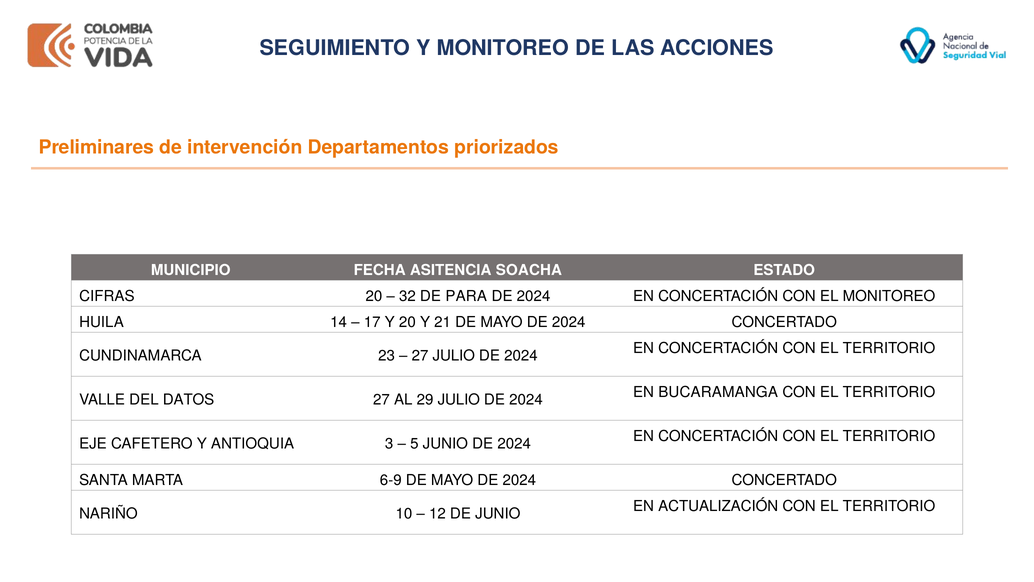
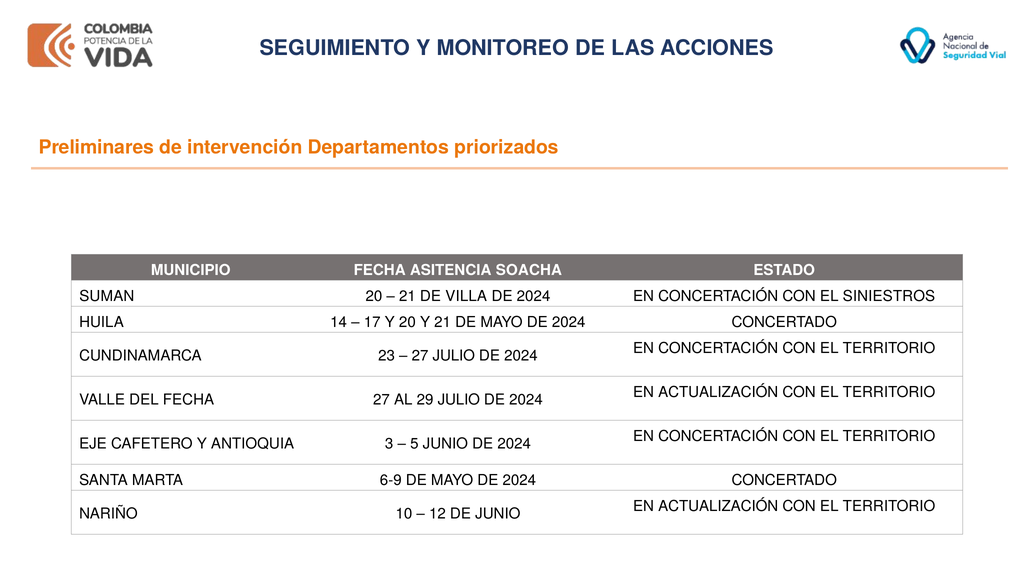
CIFRAS: CIFRAS -> SUMAN
32 at (407, 296): 32 -> 21
PARA: PARA -> VILLA
EL MONITOREO: MONITOREO -> SINIESTROS
DEL DATOS: DATOS -> FECHA
2024 EN BUCARAMANGA: BUCARAMANGA -> ACTUALIZACIÓN
